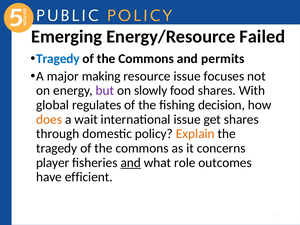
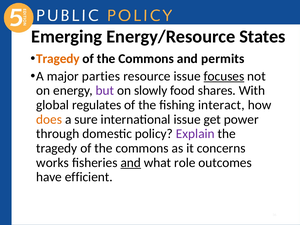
Failed: Failed -> States
Tragedy at (58, 59) colour: blue -> orange
making: making -> parties
focuses underline: none -> present
decision: decision -> interact
wait: wait -> sure
get shares: shares -> power
Explain colour: orange -> purple
player: player -> works
